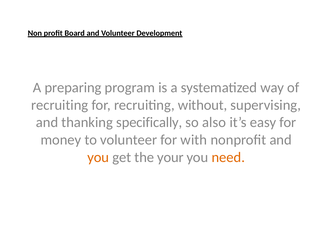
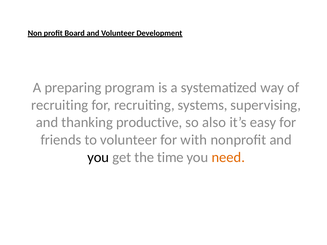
without: without -> systems
specifically: specifically -> productive
money: money -> friends
you at (98, 157) colour: orange -> black
your: your -> time
